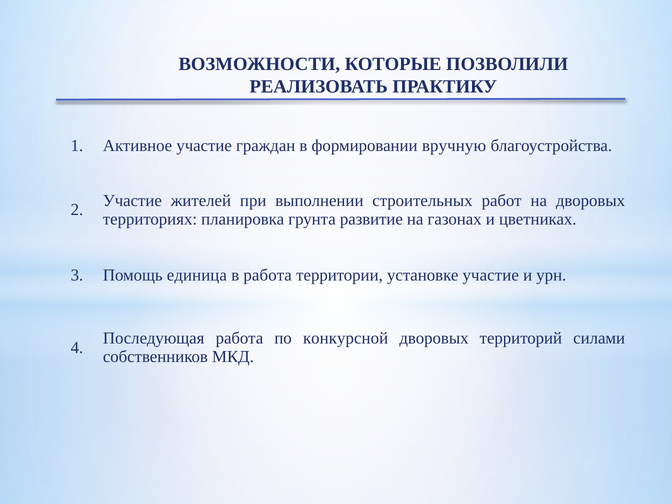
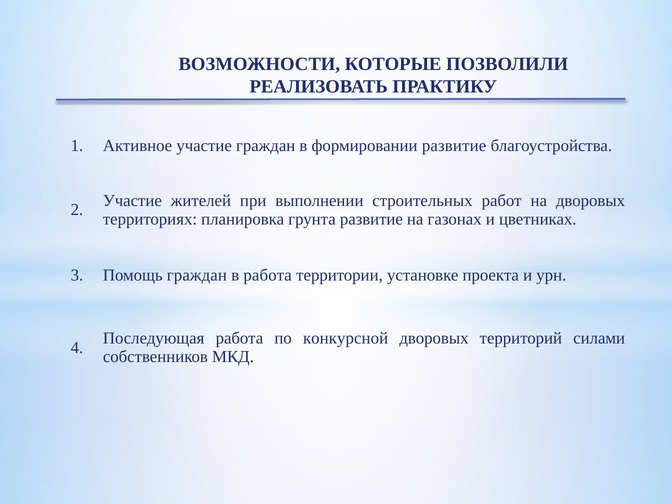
формировании вручную: вручную -> развитие
Помощь единица: единица -> граждан
установке участие: участие -> проекта
